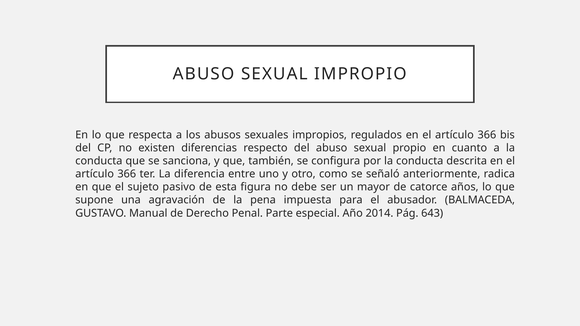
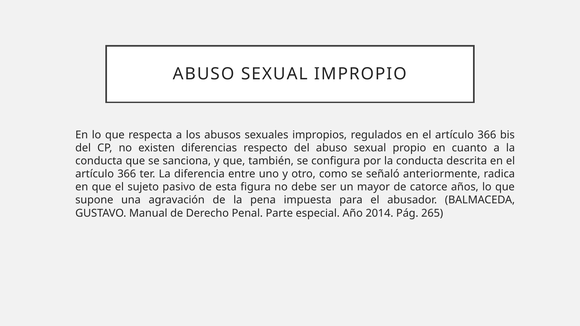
643: 643 -> 265
